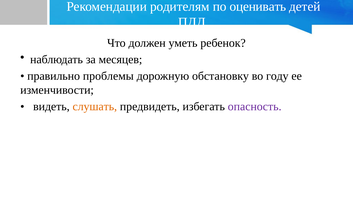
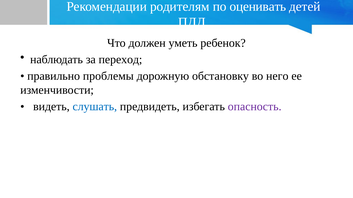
месяцев: месяцев -> переход
году: году -> него
слушать colour: orange -> blue
